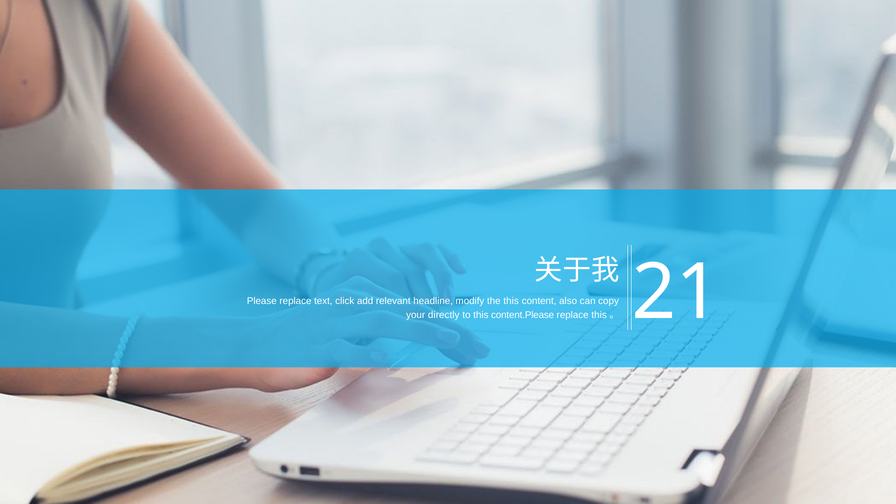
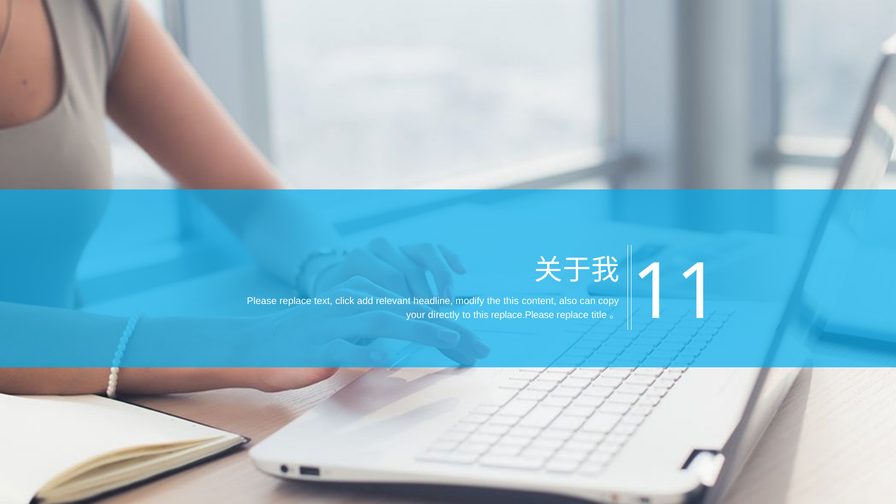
content.Please: content.Please -> replace.Please
replace this: this -> title
21: 21 -> 11
